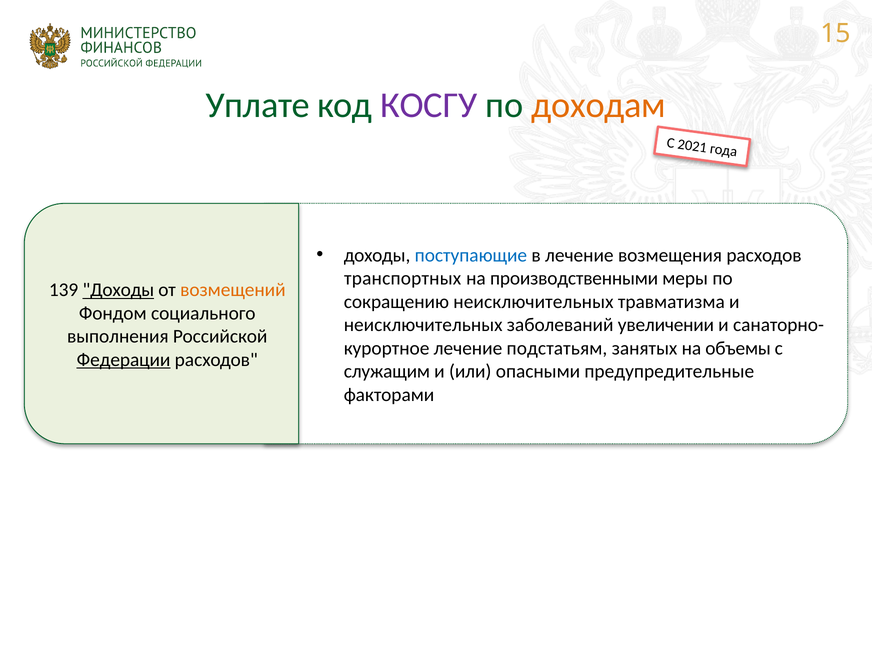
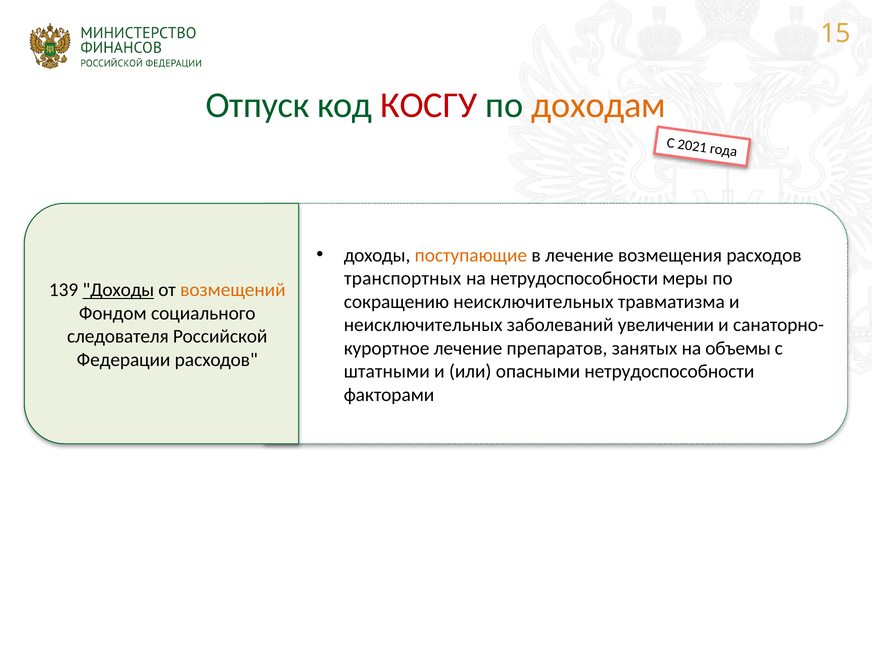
Уплате: Уплате -> Отпуск
КОСГУ colour: purple -> red
поступающие colour: blue -> orange
на производственными: производственными -> нетрудоспособности
выполнения: выполнения -> следователя
подстатьям: подстатьям -> препаратов
Федерации underline: present -> none
служащим: служащим -> штатными
опасными предупредительные: предупредительные -> нетрудоспособности
